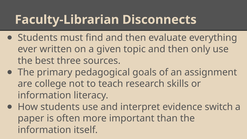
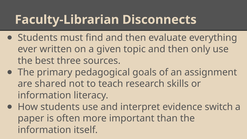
college: college -> shared
